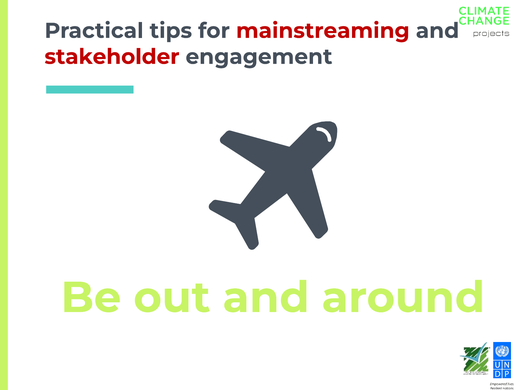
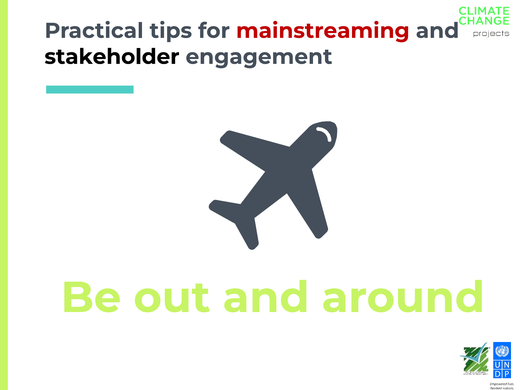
stakeholder colour: red -> black
